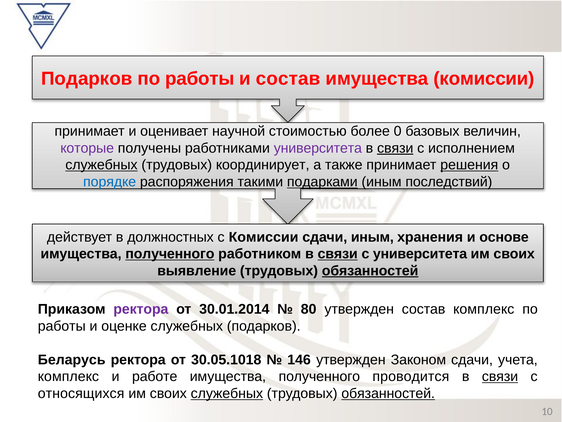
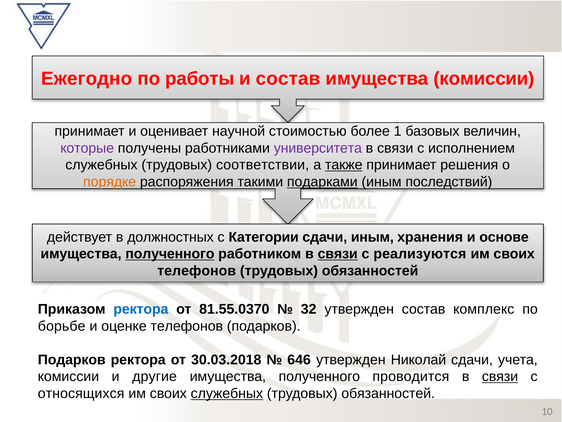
Подарков at (87, 79): Подарков -> Ежегодно
0: 0 -> 1
связи at (395, 148) underline: present -> none
служебных at (101, 165) underline: present -> none
координирует: координирует -> соответствии
также underline: none -> present
решения underline: present -> none
порядке colour: blue -> orange
с Комиссии: Комиссии -> Категории
с университета: университета -> реализуются
выявление at (197, 270): выявление -> телефонов
обязанностей at (370, 270) underline: present -> none
ректора at (141, 309) colour: purple -> blue
30.01.2014: 30.01.2014 -> 81.55.0370
80: 80 -> 32
работы at (62, 326): работы -> борьбе
оценке служебных: служебных -> телефонов
Беларусь at (72, 359): Беларусь -> Подарков
30.05.1018: 30.05.1018 -> 30.03.2018
146: 146 -> 646
Законом: Законом -> Николай
комплекс at (68, 376): комплекс -> комиссии
работе: работе -> другие
обязанностей at (388, 393) underline: present -> none
